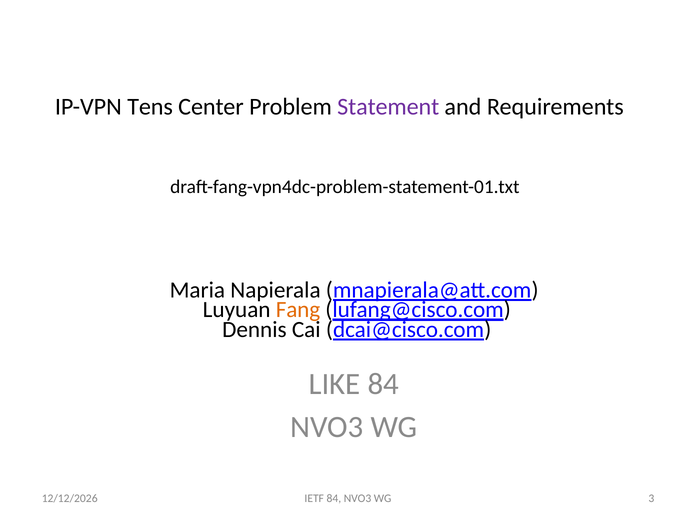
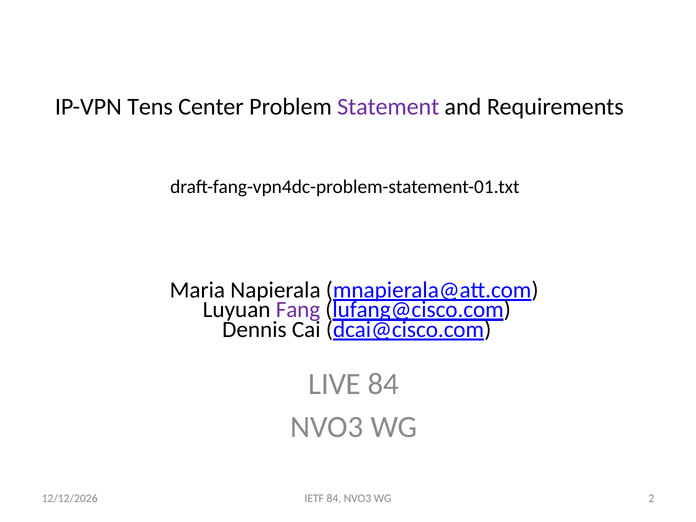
Fang colour: orange -> purple
LIKE: LIKE -> LIVE
3: 3 -> 2
